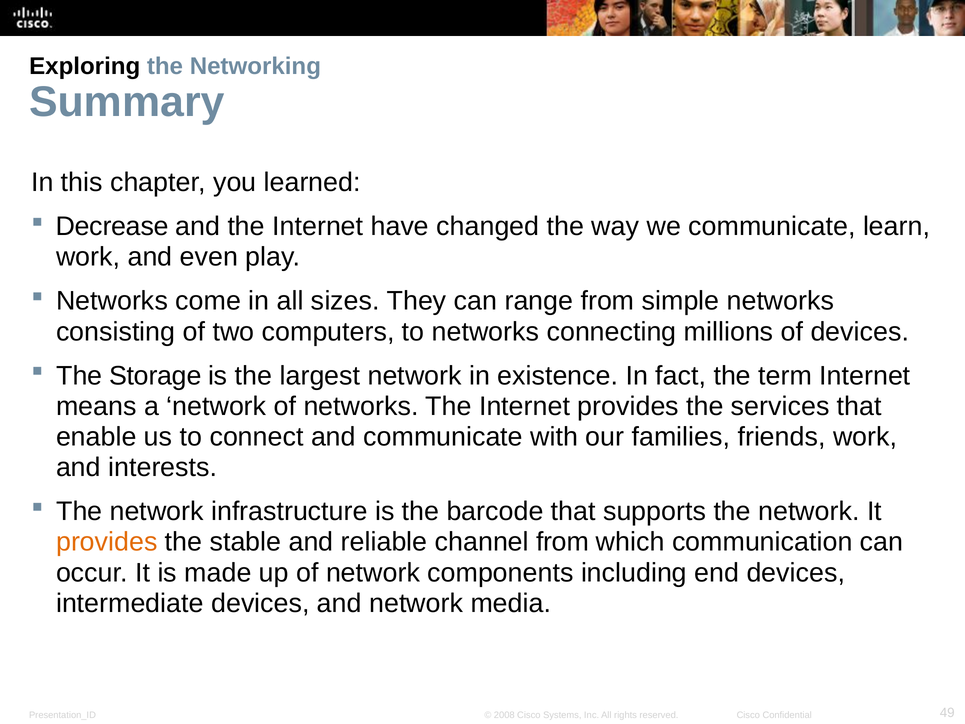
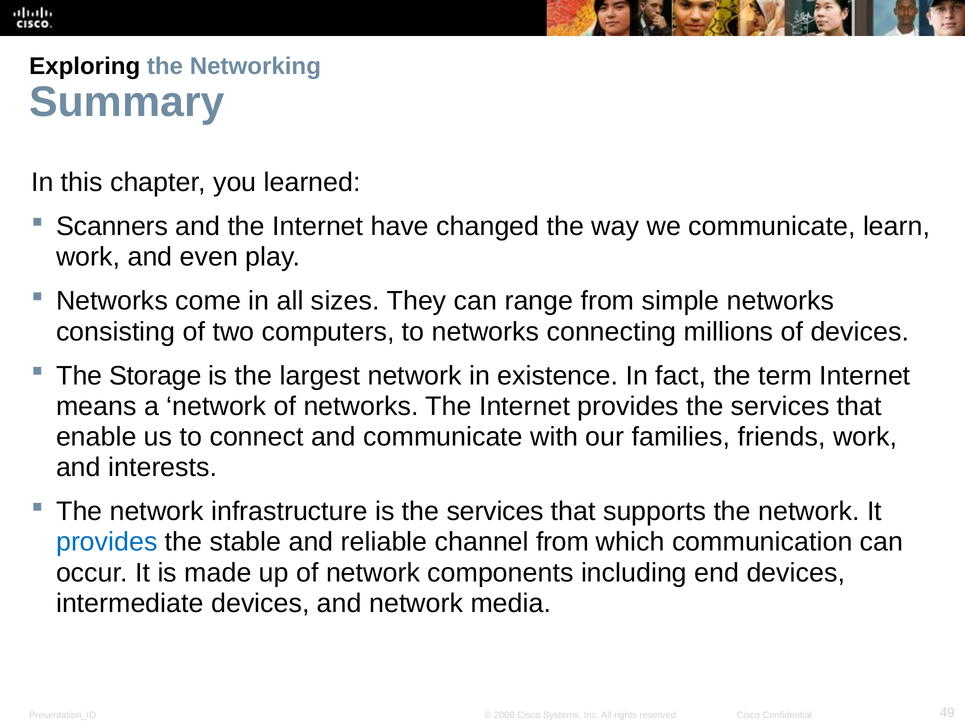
Decrease: Decrease -> Scanners
is the barcode: barcode -> services
provides at (107, 542) colour: orange -> blue
